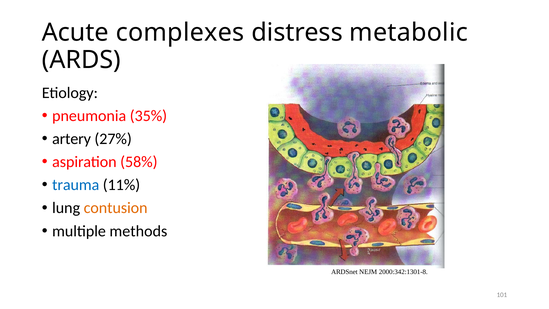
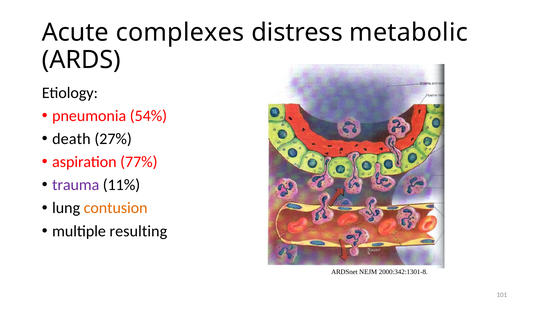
35%: 35% -> 54%
artery: artery -> death
58%: 58% -> 77%
trauma colour: blue -> purple
methods: methods -> resulting
